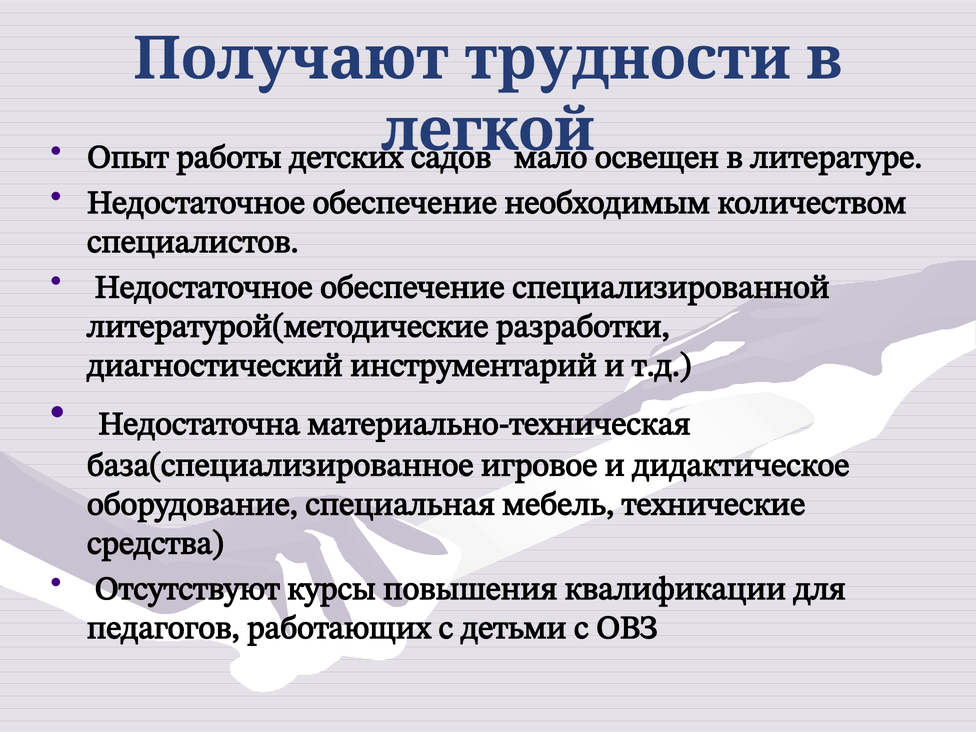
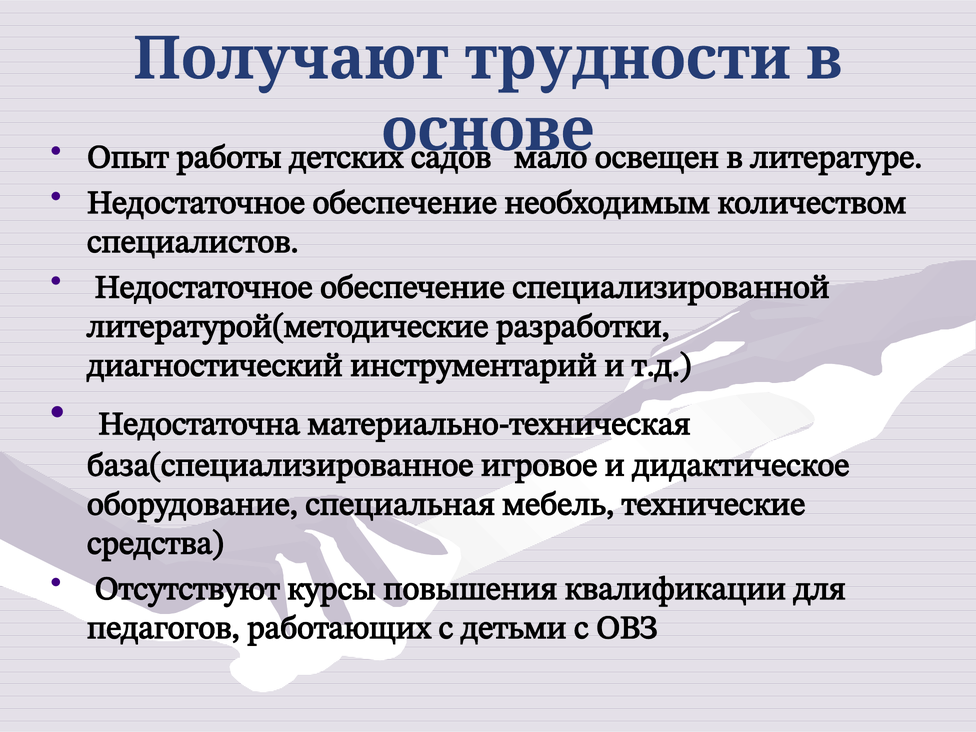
легкой: легкой -> основе
